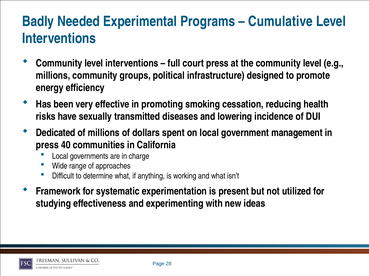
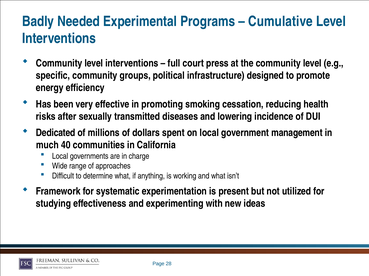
millions at (53, 76): millions -> specific
have: have -> after
press at (47, 145): press -> much
